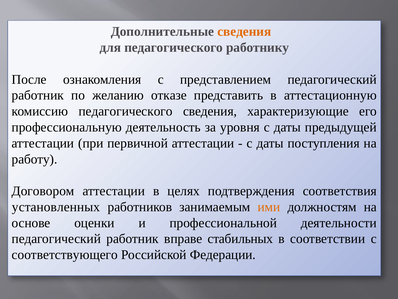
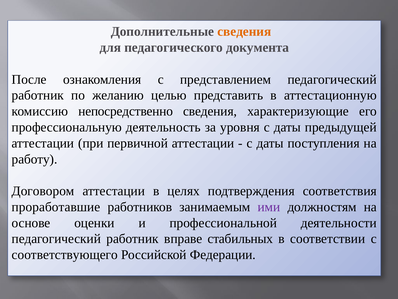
работнику: работнику -> документа
отказе: отказе -> целью
комиссию педагогического: педагогического -> непосредственно
установленных: установленных -> проработавшие
ими colour: orange -> purple
